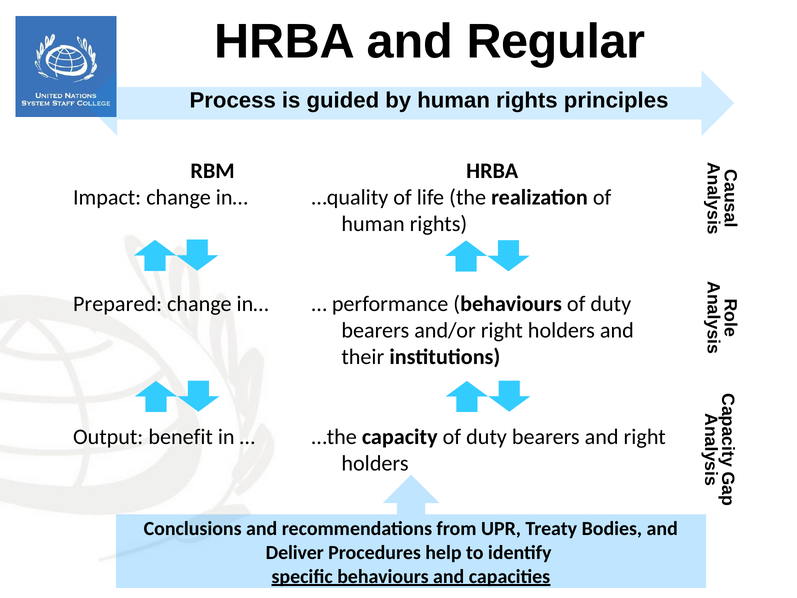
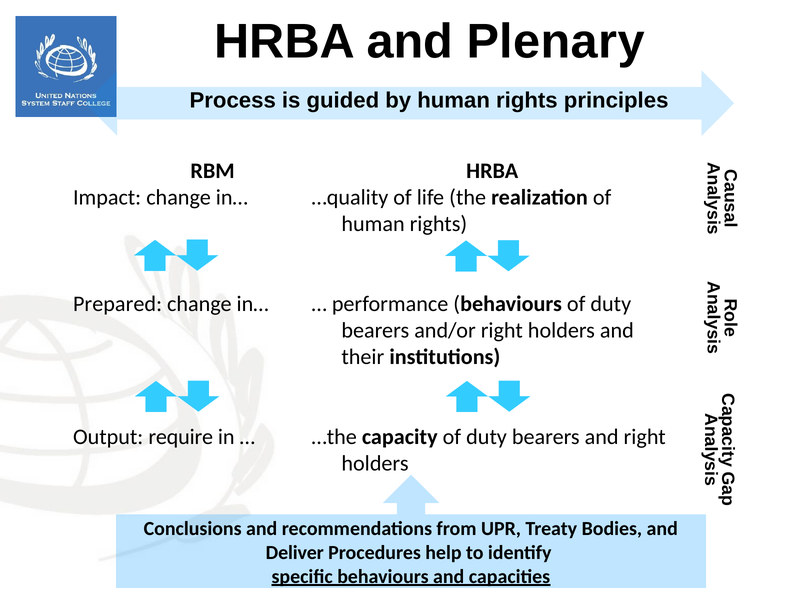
Regular: Regular -> Plenary
benefit: benefit -> require
